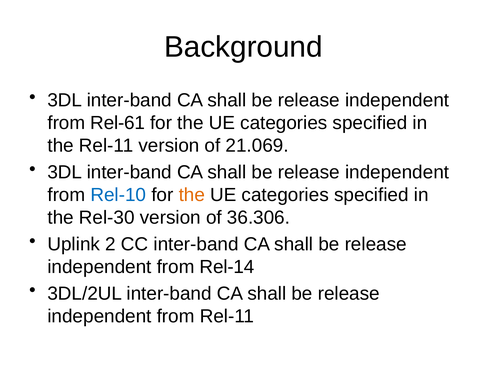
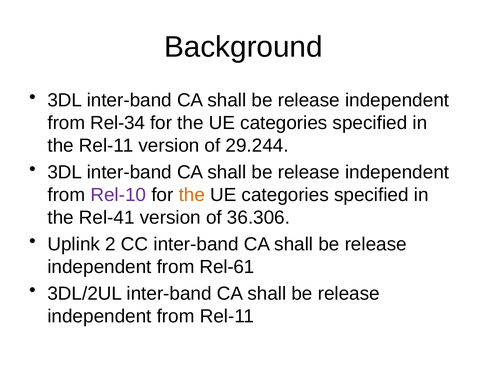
Rel-61: Rel-61 -> Rel-34
21.069: 21.069 -> 29.244
Rel-10 colour: blue -> purple
Rel-30: Rel-30 -> Rel-41
Rel-14: Rel-14 -> Rel-61
